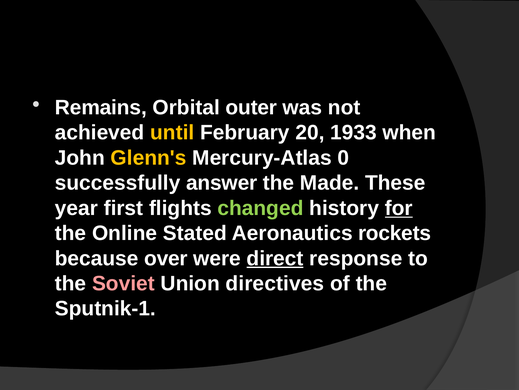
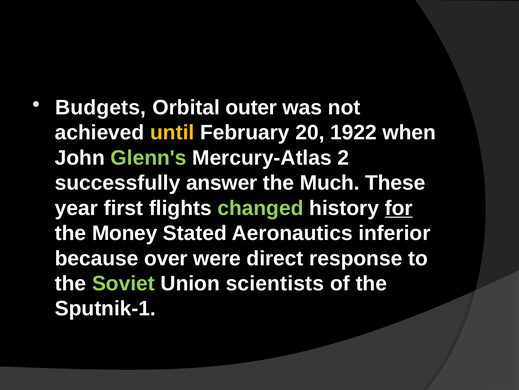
Remains: Remains -> Budgets
1933: 1933 -> 1922
Glenn's colour: yellow -> light green
0: 0 -> 2
Made: Made -> Much
Online: Online -> Money
rockets: rockets -> inferior
direct underline: present -> none
Soviet colour: pink -> light green
directives: directives -> scientists
